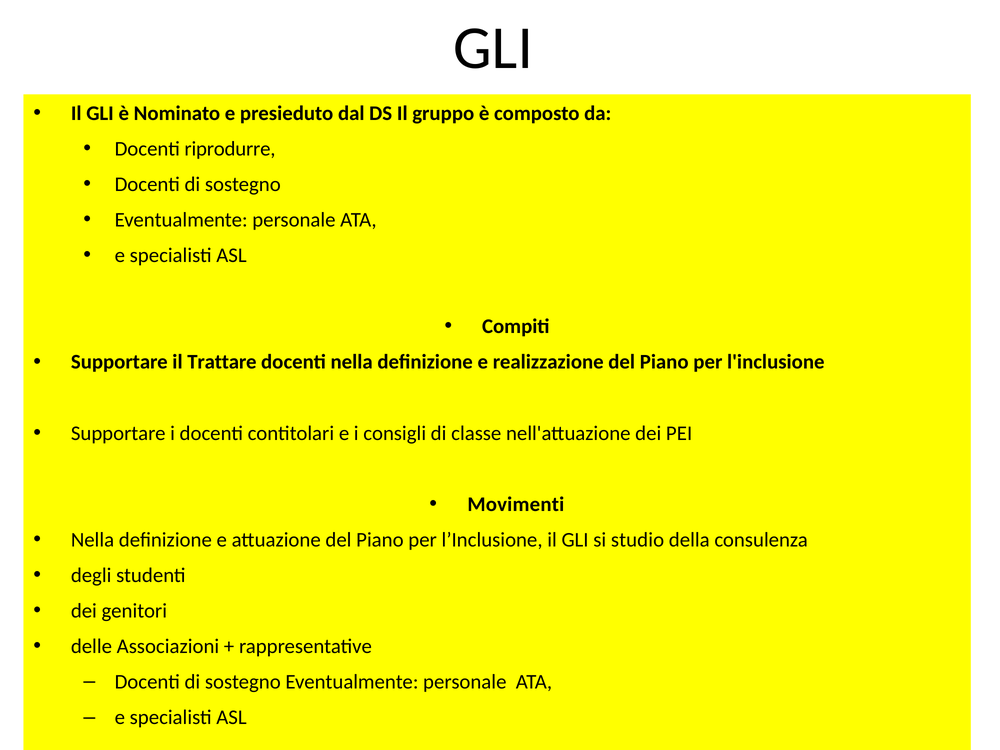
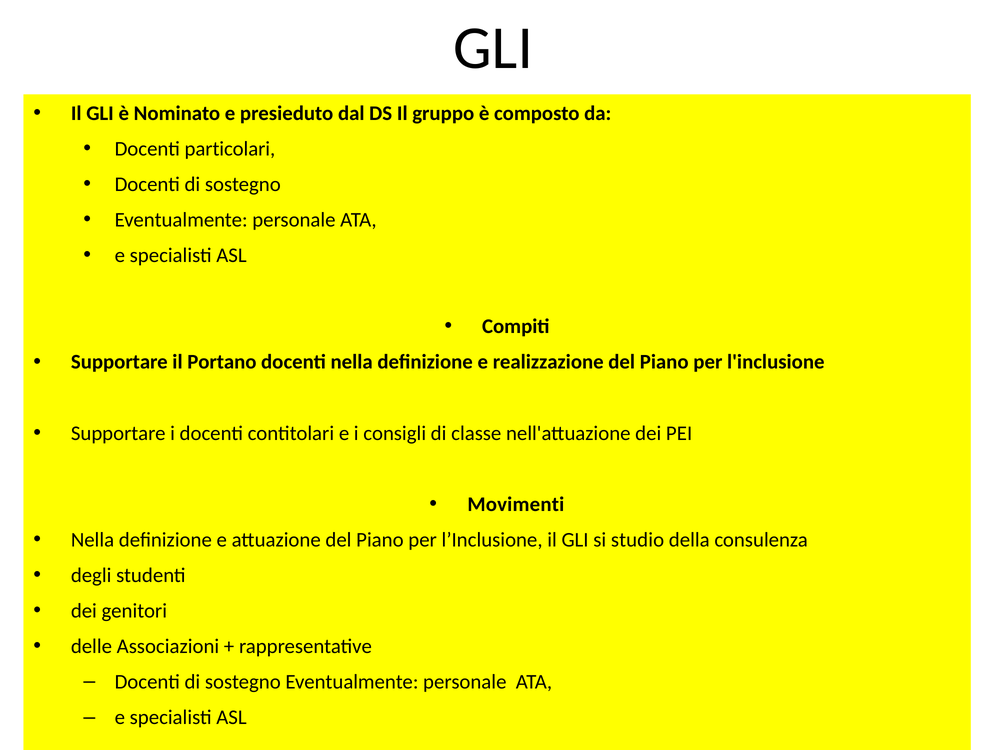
riprodurre: riprodurre -> particolari
Trattare: Trattare -> Portano
